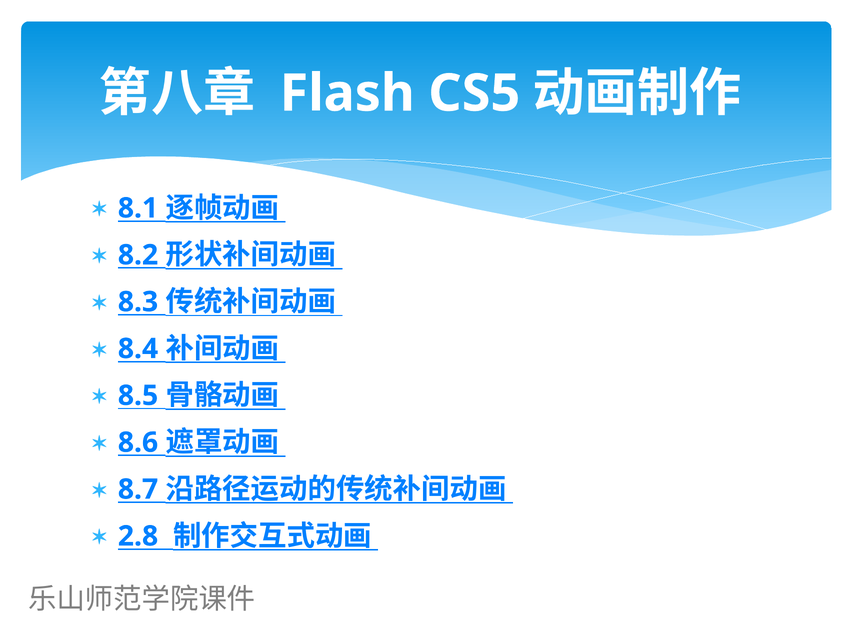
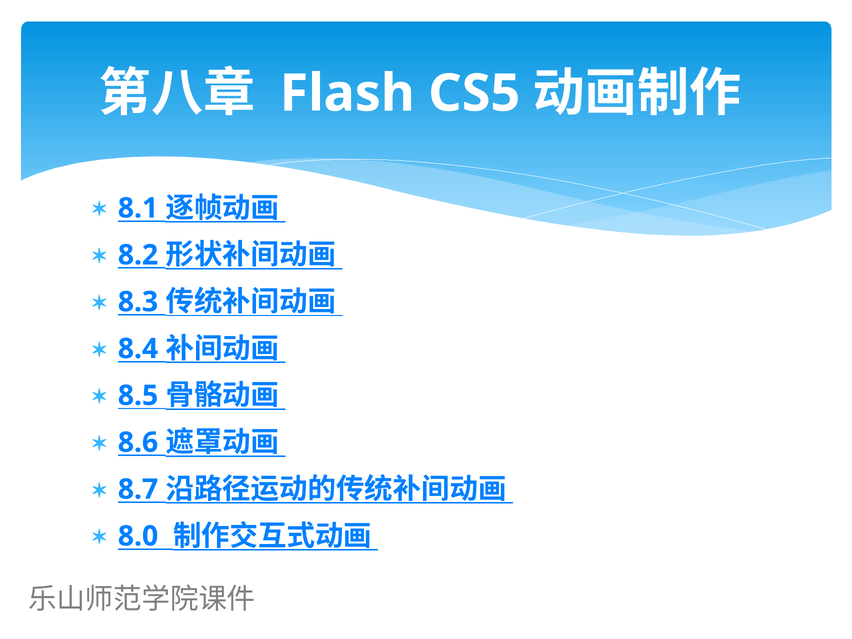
2.8: 2.8 -> 8.0
